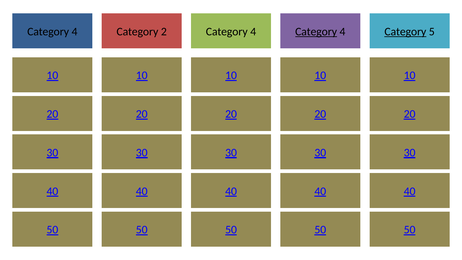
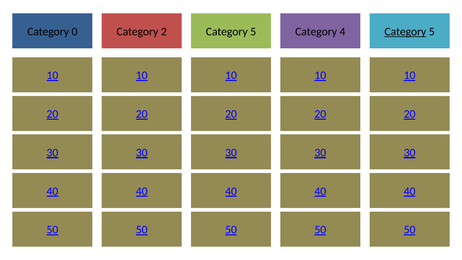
4 at (75, 32): 4 -> 0
4 at (253, 32): 4 -> 5
Category at (316, 32) underline: present -> none
